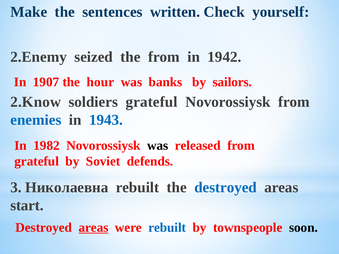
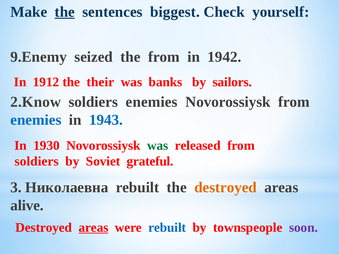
the at (65, 12) underline: none -> present
written: written -> biggest
2.Enemy: 2.Enemy -> 9.Enemy
1907: 1907 -> 1912
hour: hour -> their
soldiers grateful: grateful -> enemies
1982: 1982 -> 1930
was at (158, 146) colour: black -> green
grateful at (37, 161): grateful -> soldiers
defends: defends -> grateful
destroyed at (226, 188) colour: blue -> orange
start: start -> alive
soon colour: black -> purple
